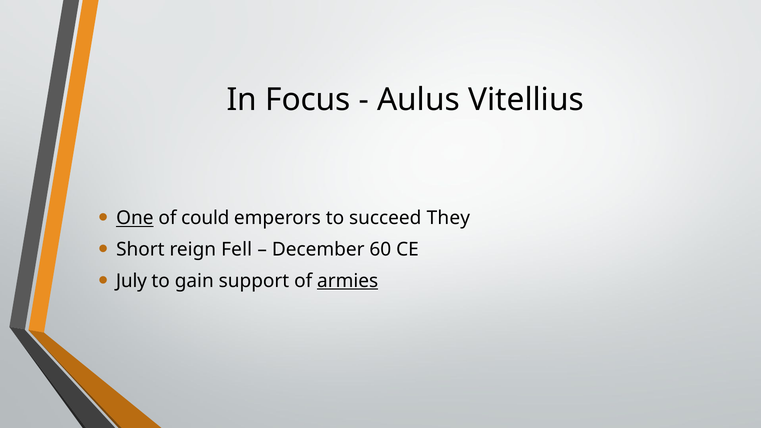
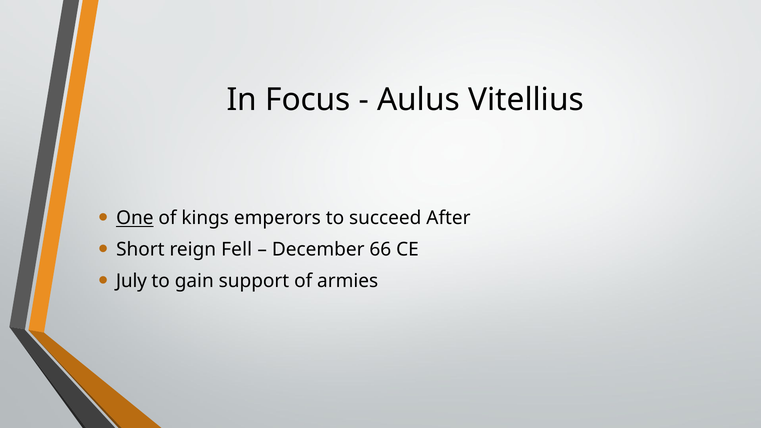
could: could -> kings
They: They -> After
60: 60 -> 66
armies underline: present -> none
